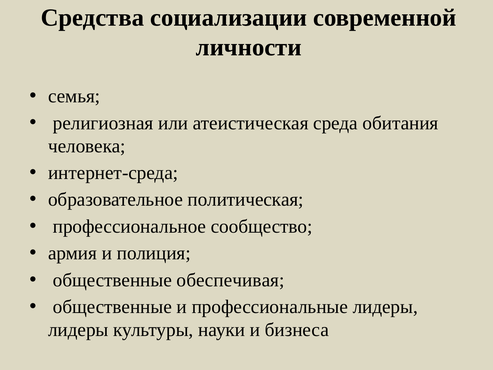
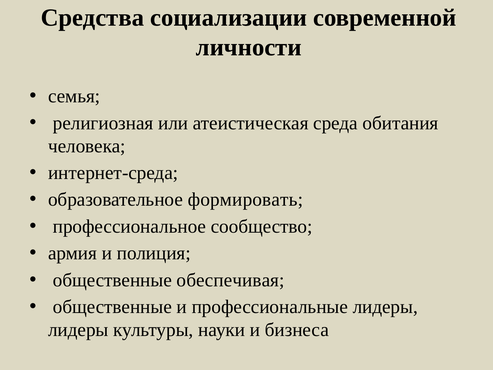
политическая: политическая -> формировать
